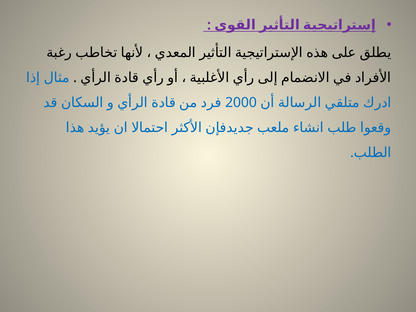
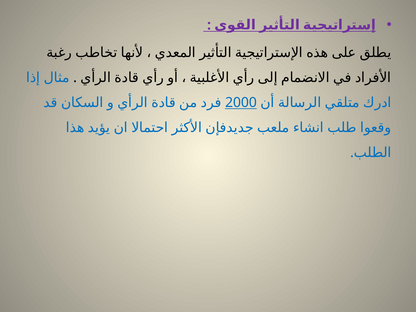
2000 underline: none -> present
